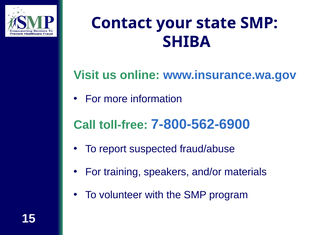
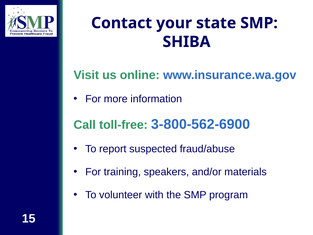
7-800-562-6900: 7-800-562-6900 -> 3-800-562-6900
